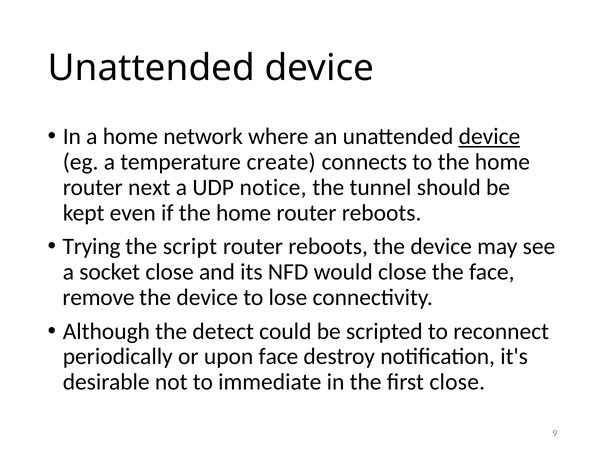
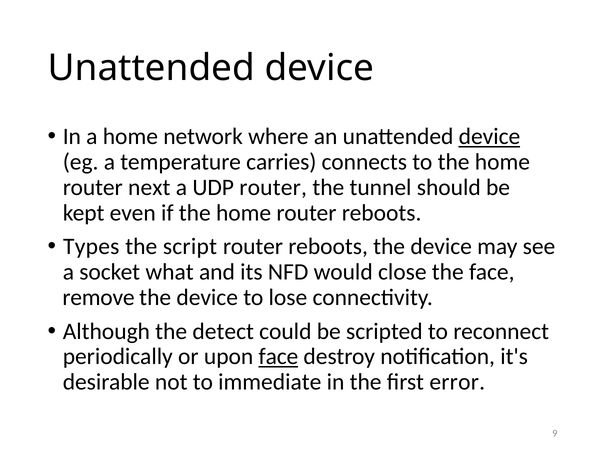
create: create -> carries
UDP notice: notice -> router
Trying: Trying -> Types
socket close: close -> what
face at (278, 357) underline: none -> present
first close: close -> error
